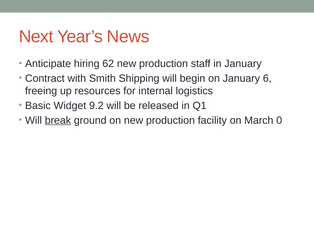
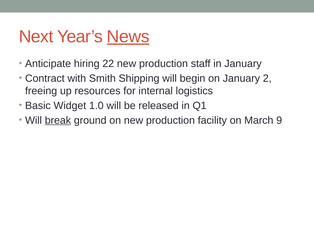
News underline: none -> present
62: 62 -> 22
6: 6 -> 2
9.2: 9.2 -> 1.0
0: 0 -> 9
